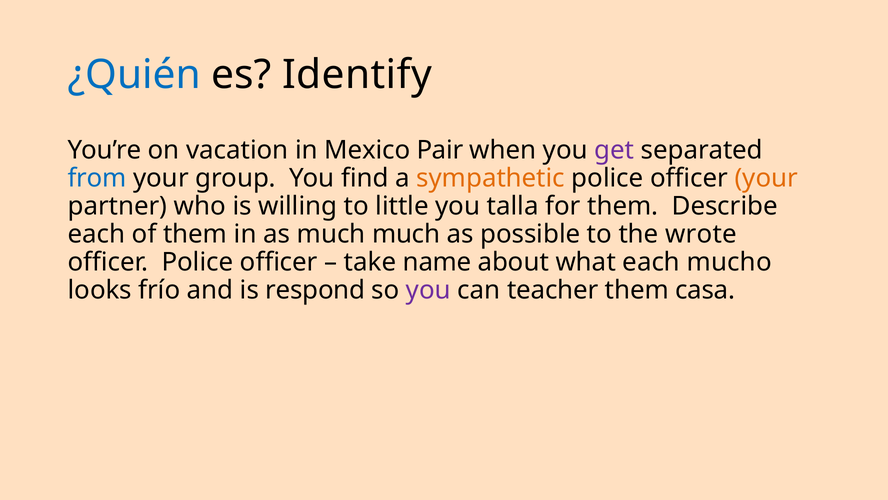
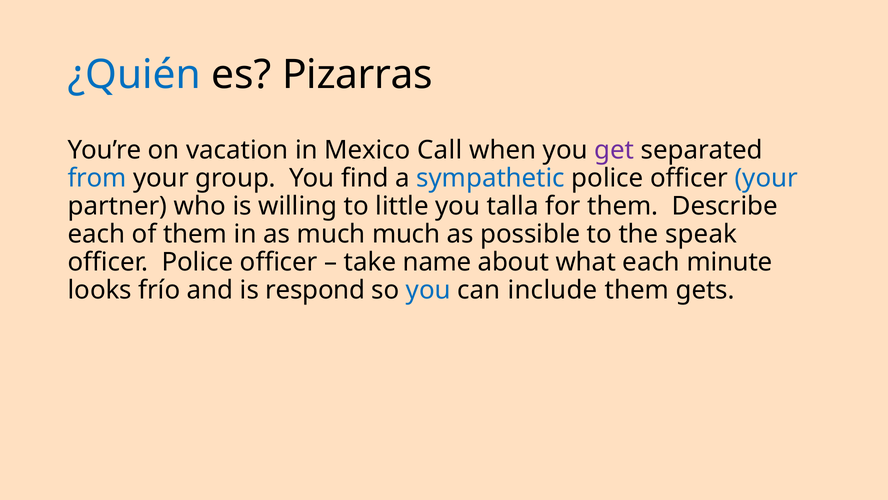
Identify: Identify -> Pizarras
Pair: Pair -> Call
sympathetic colour: orange -> blue
your at (766, 178) colour: orange -> blue
wrote: wrote -> speak
mucho: mucho -> minute
you at (428, 290) colour: purple -> blue
teacher: teacher -> include
casa: casa -> gets
